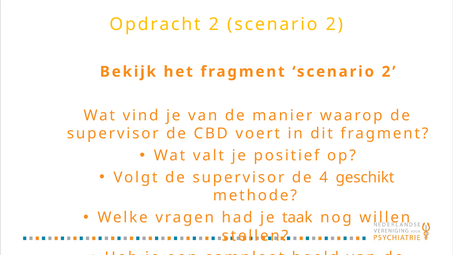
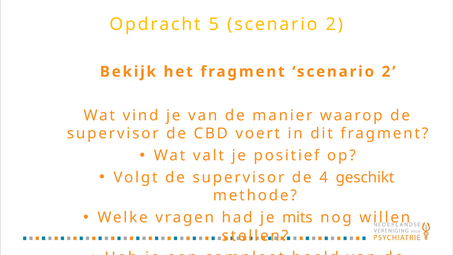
Opdracht 2: 2 -> 5
taak: taak -> mits
